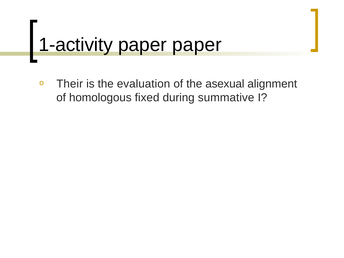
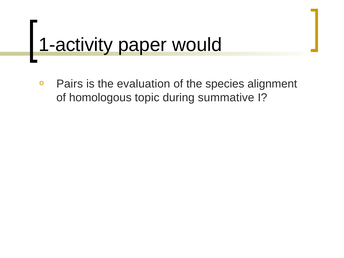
paper paper: paper -> would
Their: Their -> Pairs
asexual: asexual -> species
fixed: fixed -> topic
